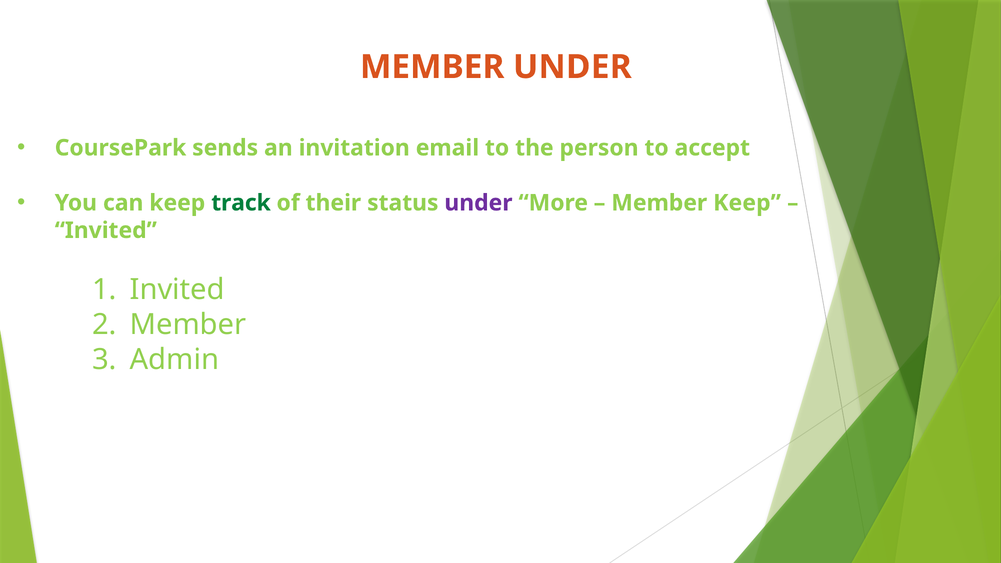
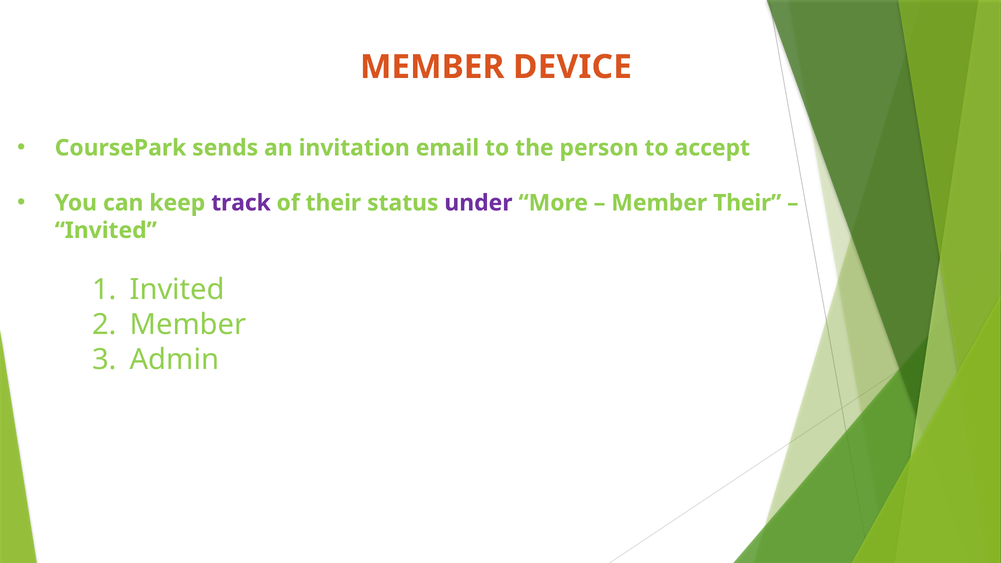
MEMBER UNDER: UNDER -> DEVICE
track colour: green -> purple
Member Keep: Keep -> Their
